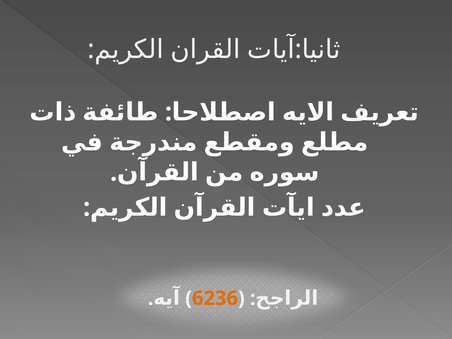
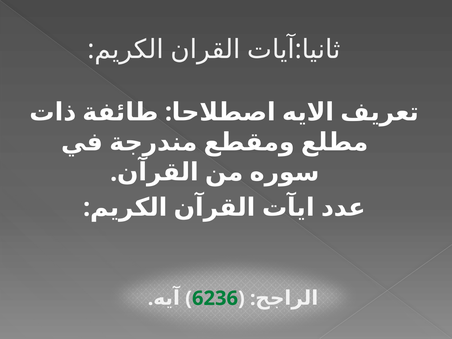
6236 colour: orange -> green
